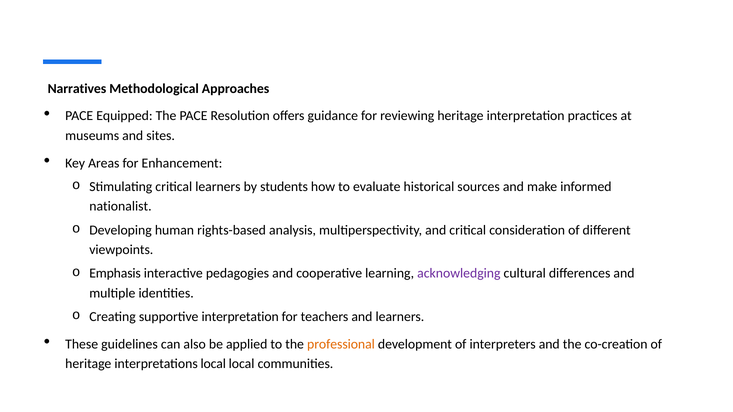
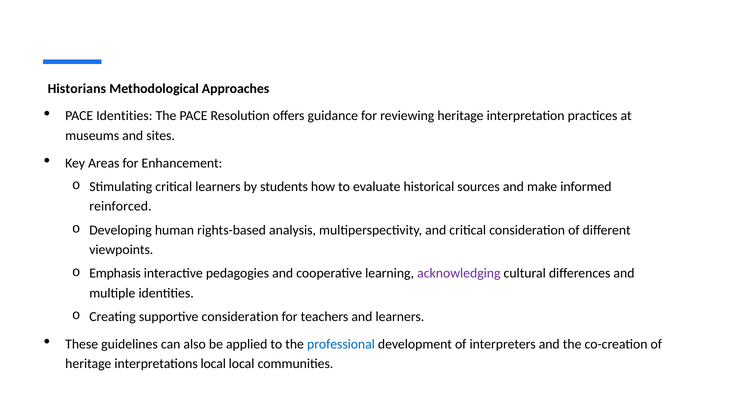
Narratives: Narratives -> Historians
PACE Equipped: Equipped -> Identities
nationalist: nationalist -> reinforced
supportive interpretation: interpretation -> consideration
professional colour: orange -> blue
